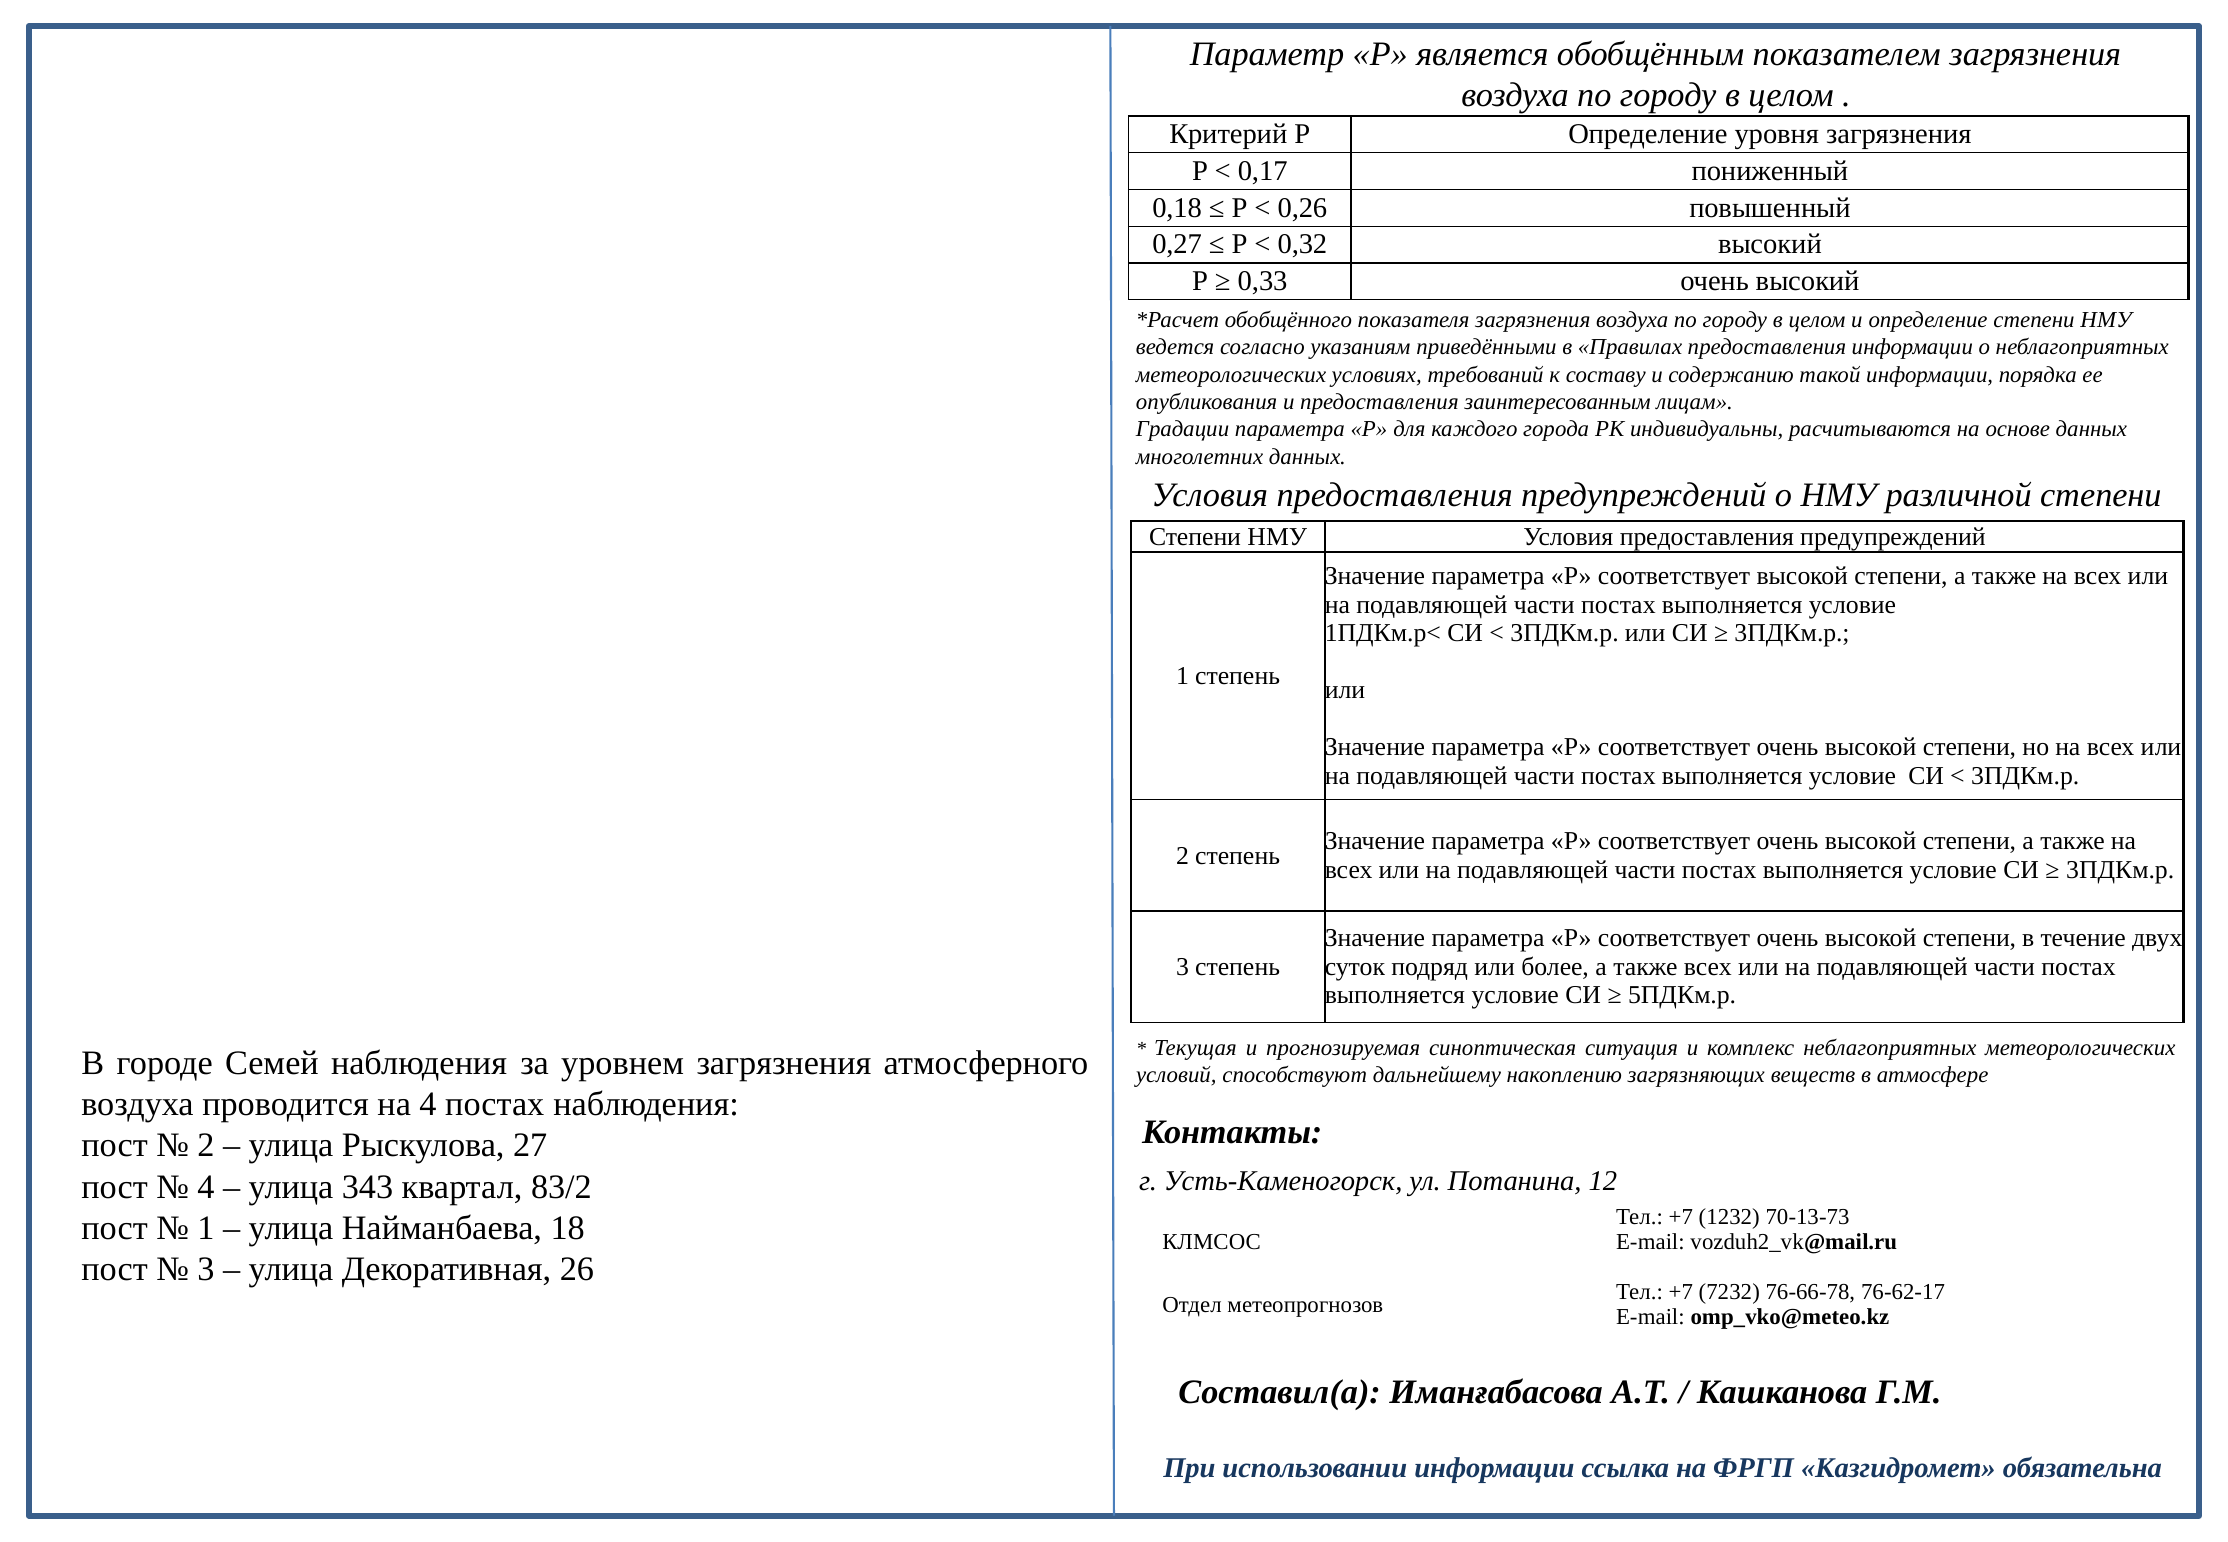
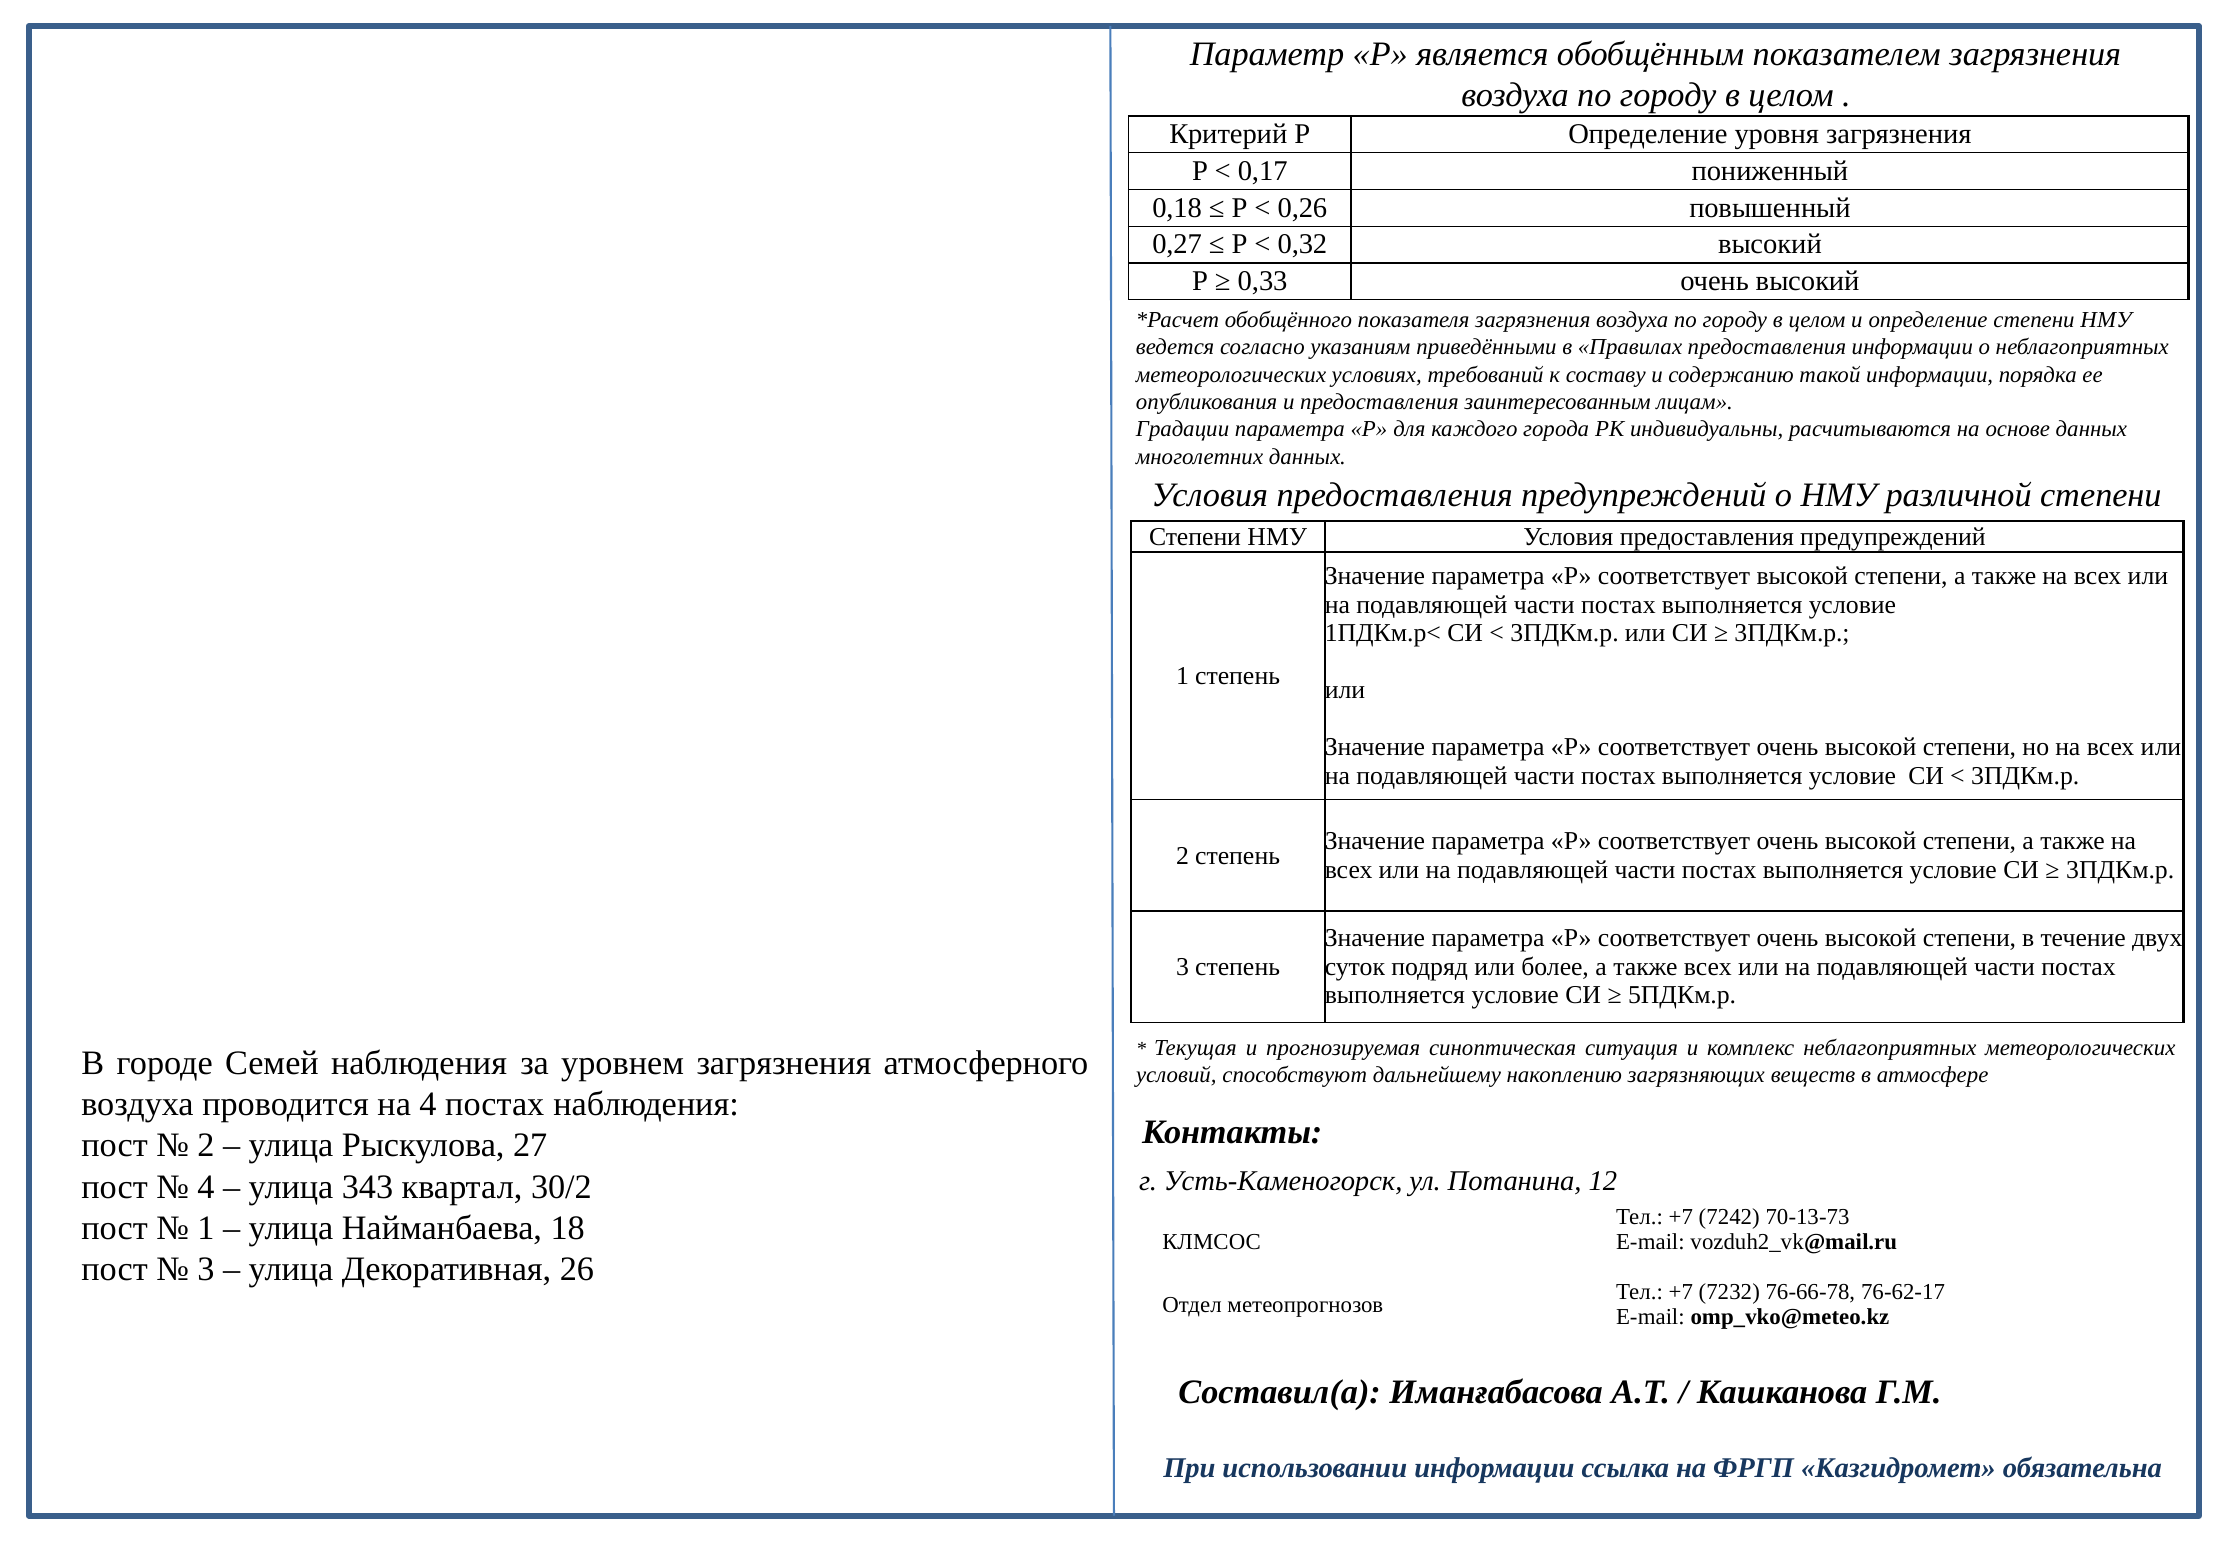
83/2: 83/2 -> 30/2
1232: 1232 -> 7242
